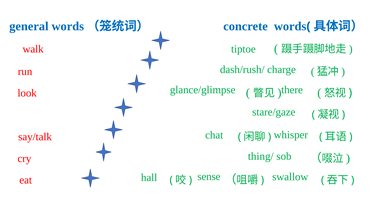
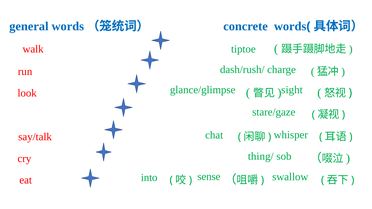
there: there -> sight
hall: hall -> into
